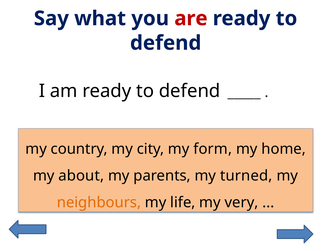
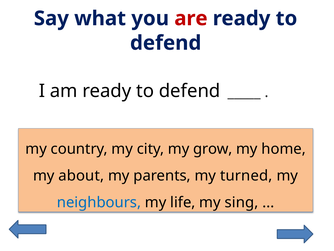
form: form -> grow
neighbours colour: orange -> blue
very: very -> sing
